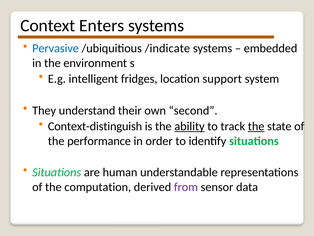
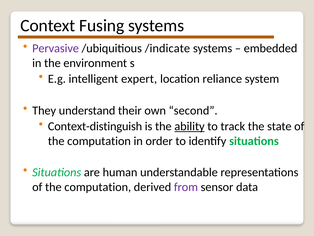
Enters: Enters -> Fusing
Pervasive colour: blue -> purple
fridges: fridges -> expert
support: support -> reliance
the at (256, 126) underline: present -> none
performance at (99, 141): performance -> computation
